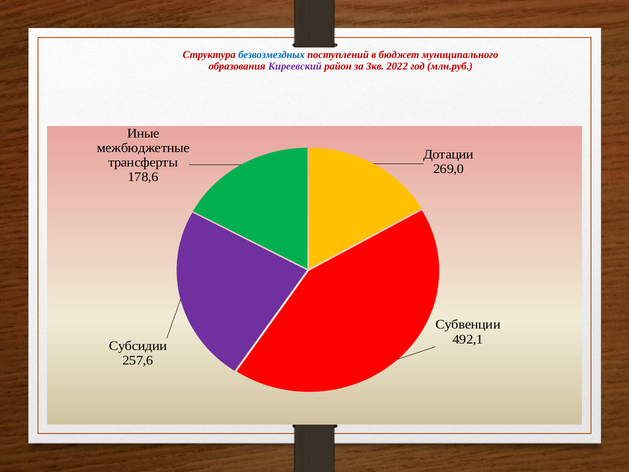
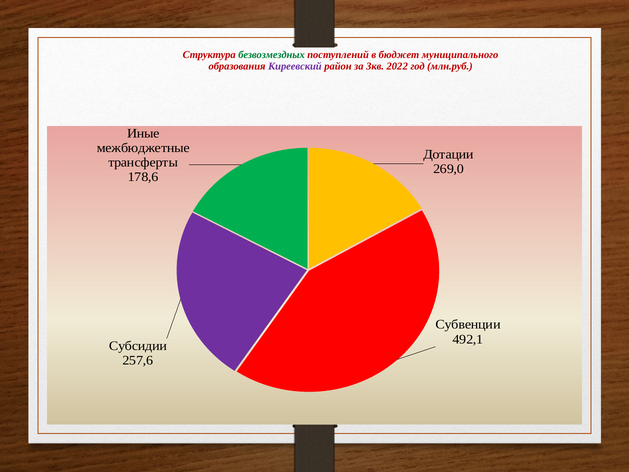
безвозмездных colour: blue -> green
